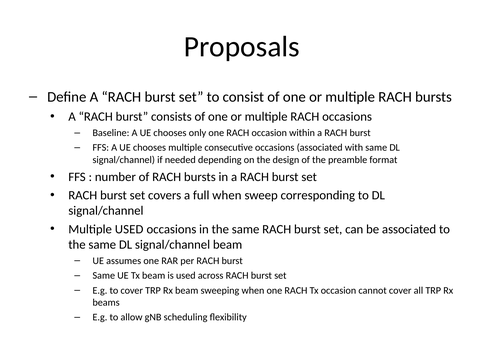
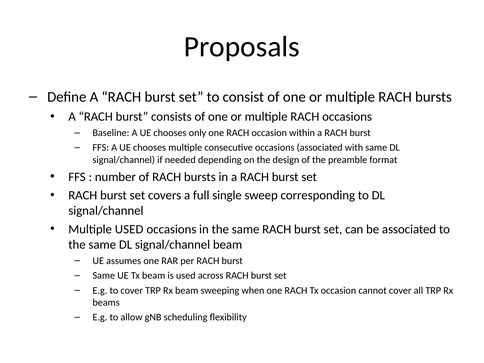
full when: when -> single
